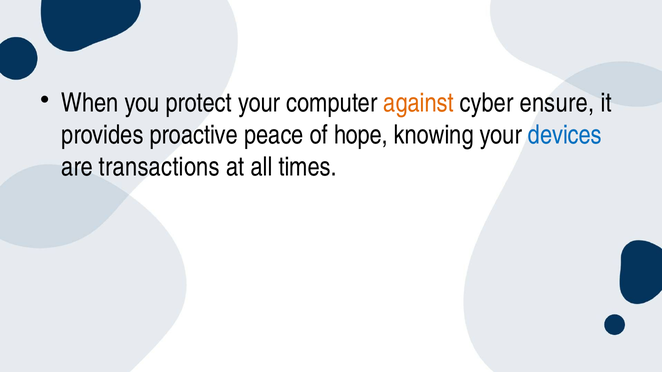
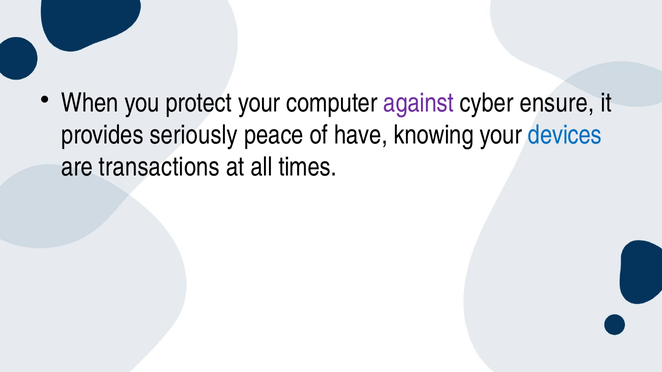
against colour: orange -> purple
proactive: proactive -> seriously
hope: hope -> have
